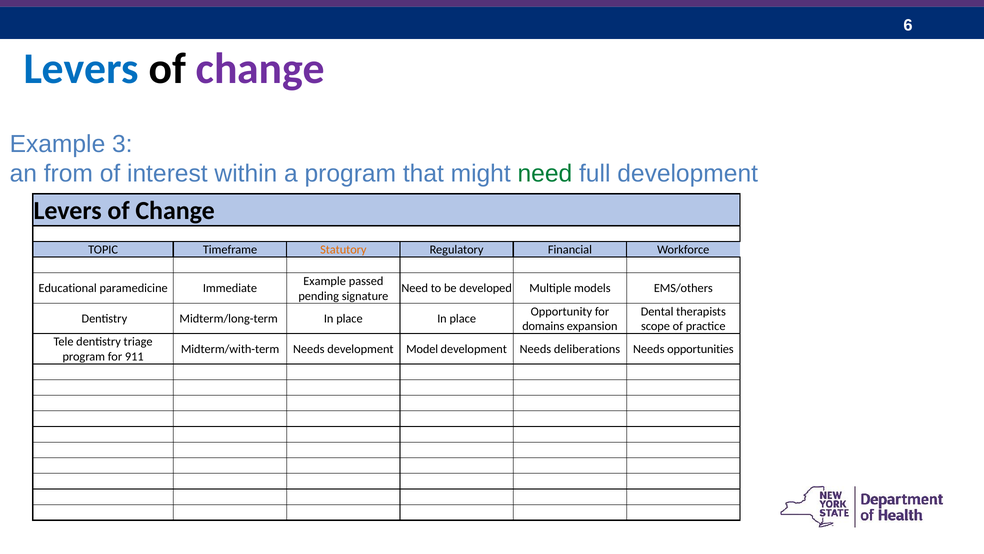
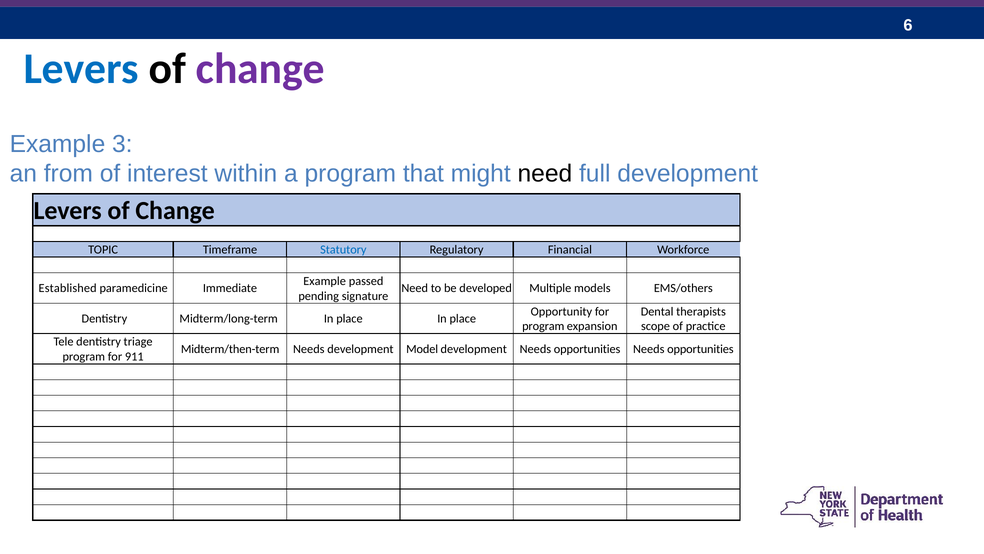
need at (545, 174) colour: green -> black
Statutory colour: orange -> blue
Educational: Educational -> Established
domains at (543, 326): domains -> program
Midterm/with-term: Midterm/with-term -> Midterm/then-term
development Needs deliberations: deliberations -> opportunities
